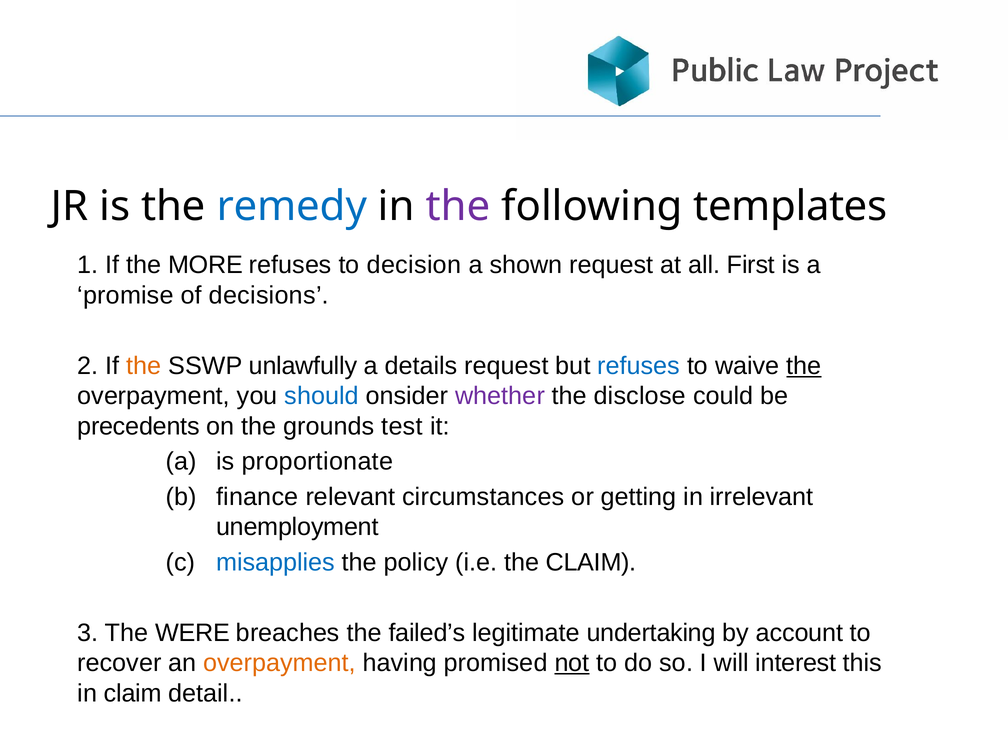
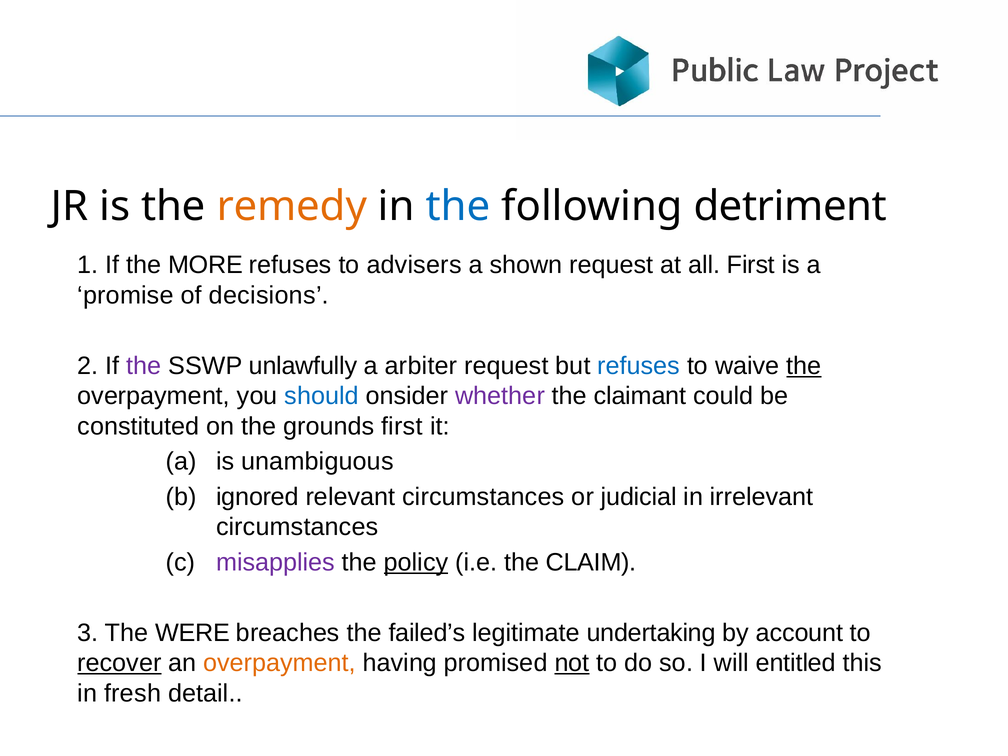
remedy colour: blue -> orange
the at (458, 206) colour: purple -> blue
templates: templates -> detriment
decision: decision -> advisers
the at (144, 366) colour: orange -> purple
details: details -> arbiter
disclose: disclose -> claimant
precedents: precedents -> constituted
grounds test: test -> first
proportionate: proportionate -> unambiguous
finance: finance -> ignored
getting: getting -> judicial
unemployment at (297, 527): unemployment -> circumstances
misapplies colour: blue -> purple
policy underline: none -> present
recover underline: none -> present
interest: interest -> entitled
in claim: claim -> fresh
